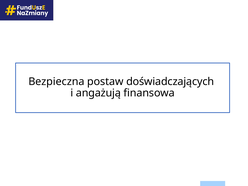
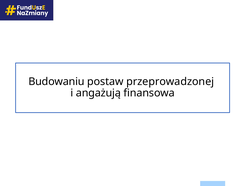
Bezpieczna: Bezpieczna -> Budowaniu
doświadczających: doświadczających -> przeprowadzonej
